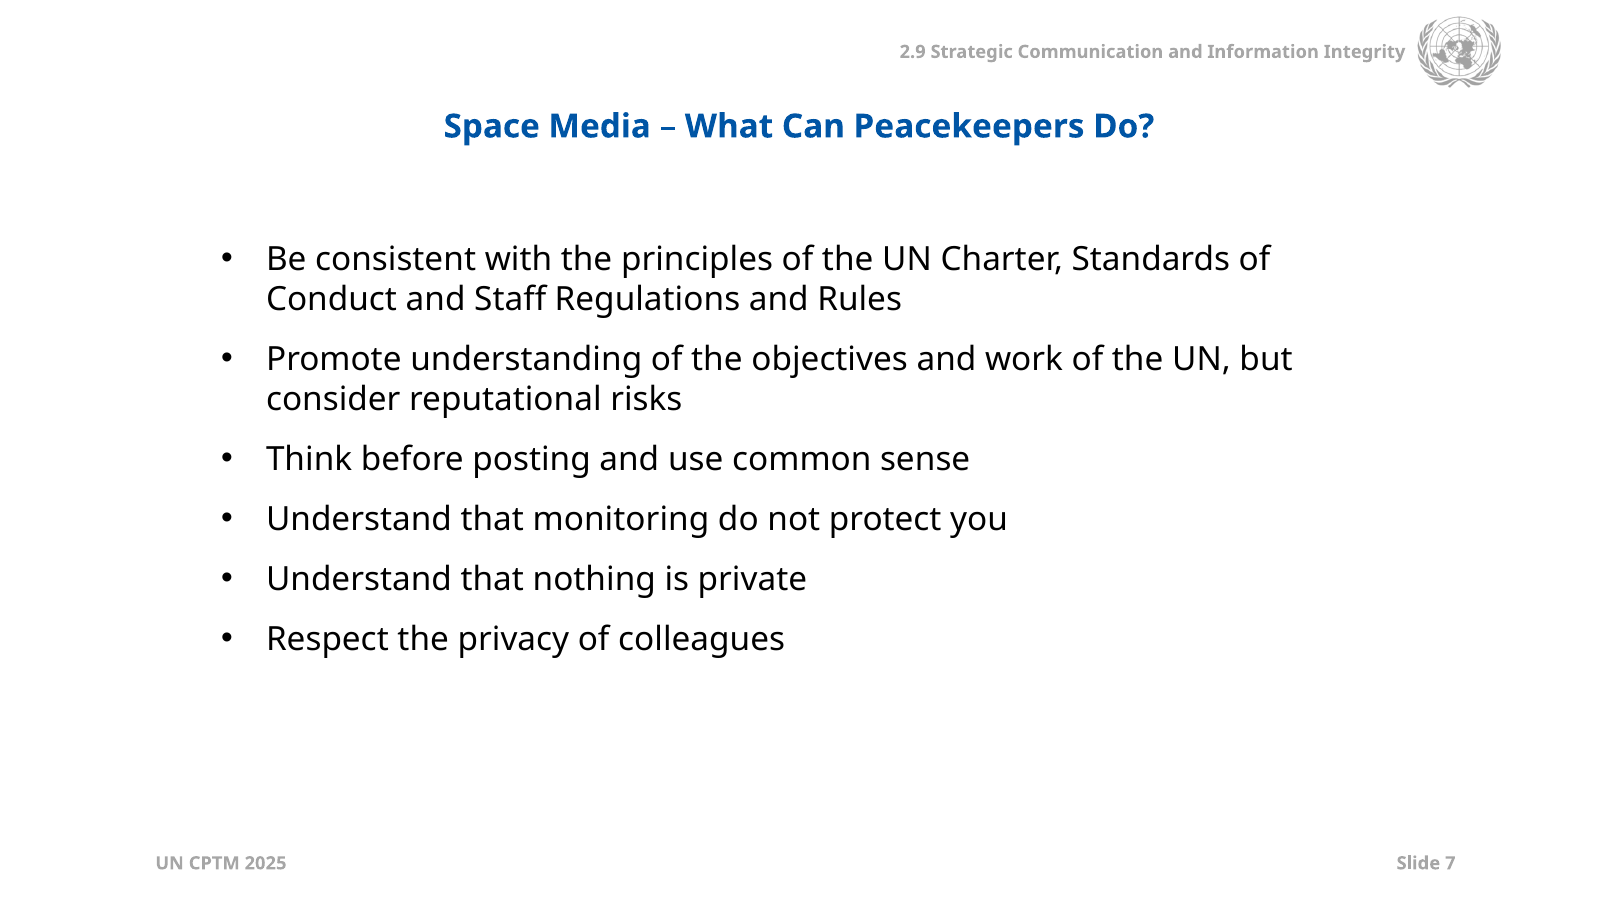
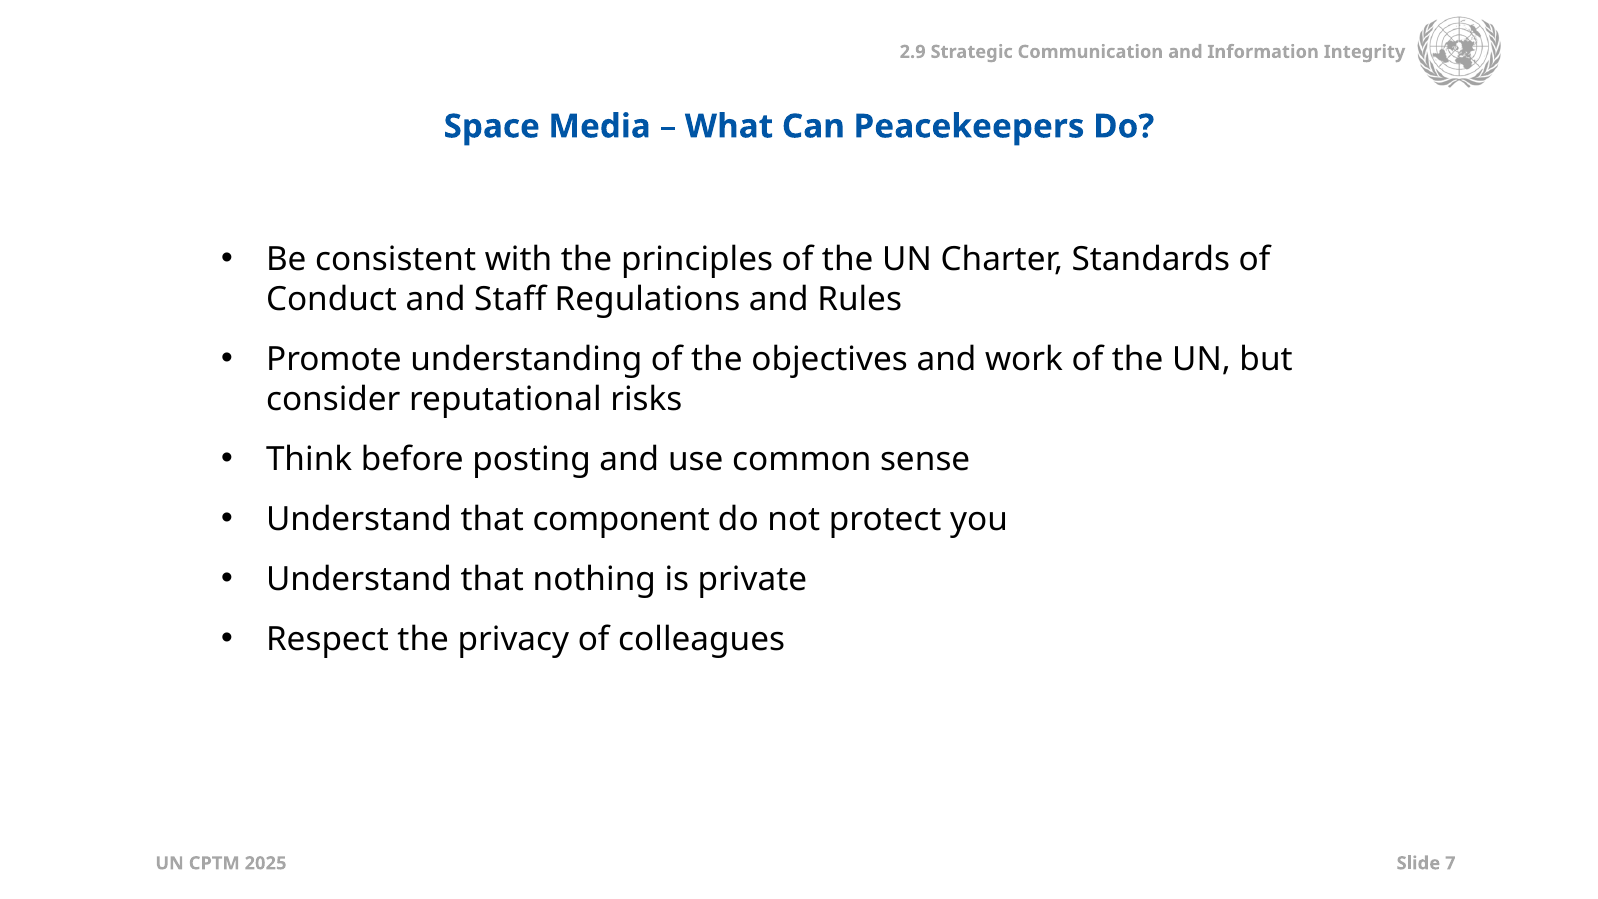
monitoring: monitoring -> component
